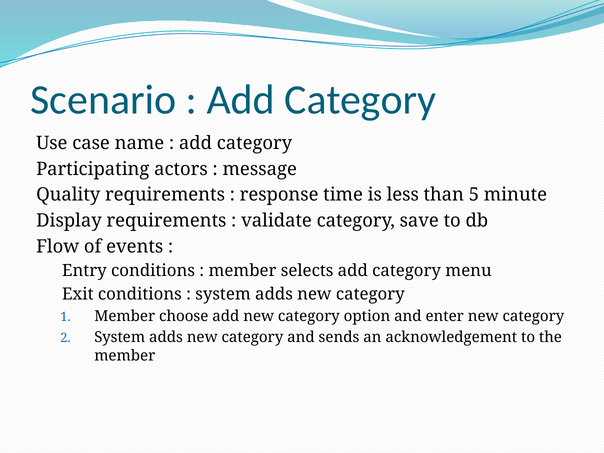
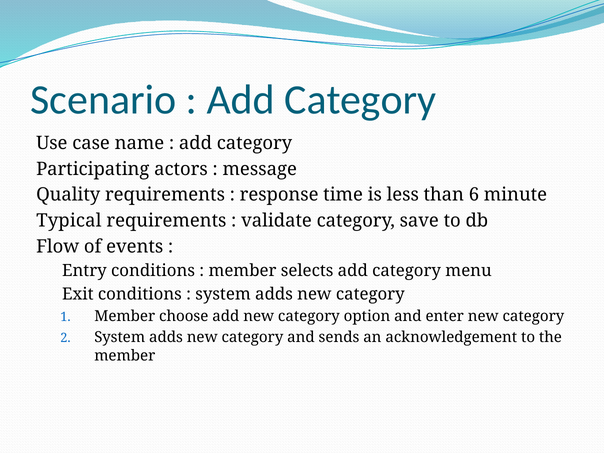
5: 5 -> 6
Display: Display -> Typical
